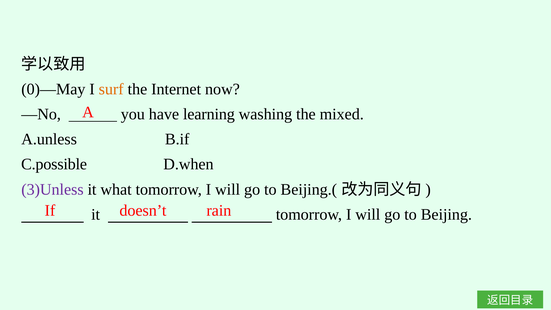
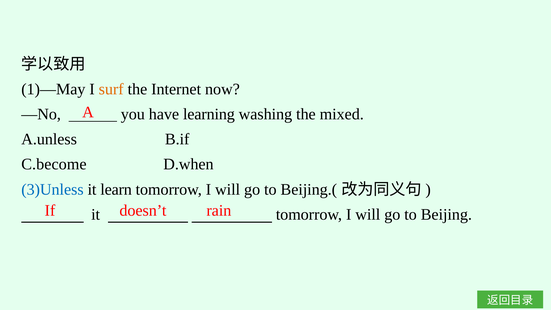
0)—May: 0)—May -> 1)—May
C.possible: C.possible -> C.become
3)Unless colour: purple -> blue
what: what -> learn
